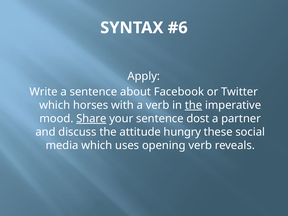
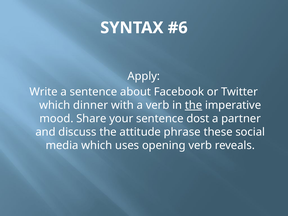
horses: horses -> dinner
Share underline: present -> none
hungry: hungry -> phrase
